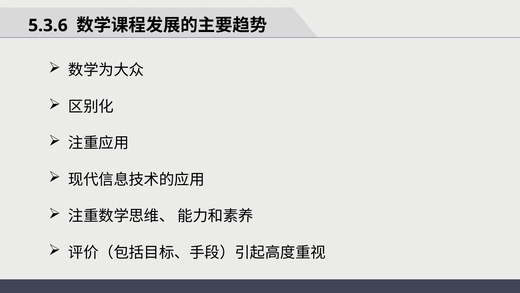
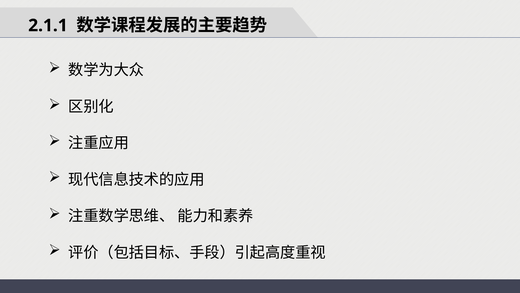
5.3.6: 5.3.6 -> 2.1.1
